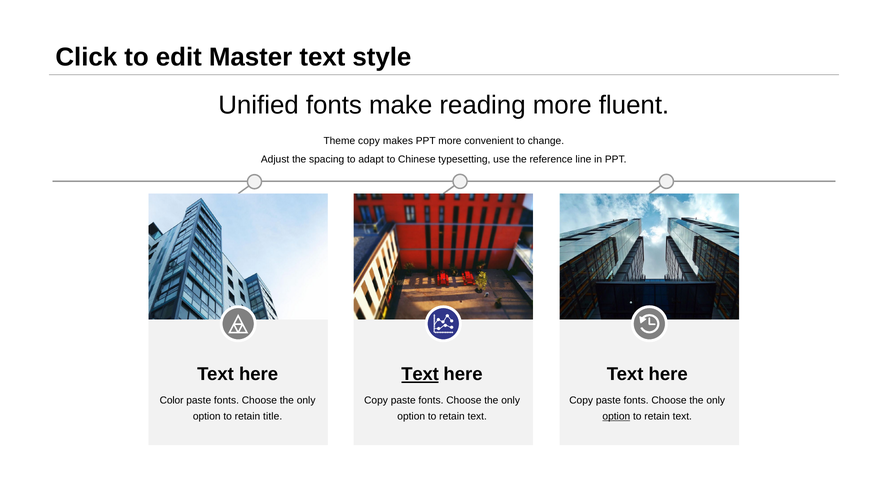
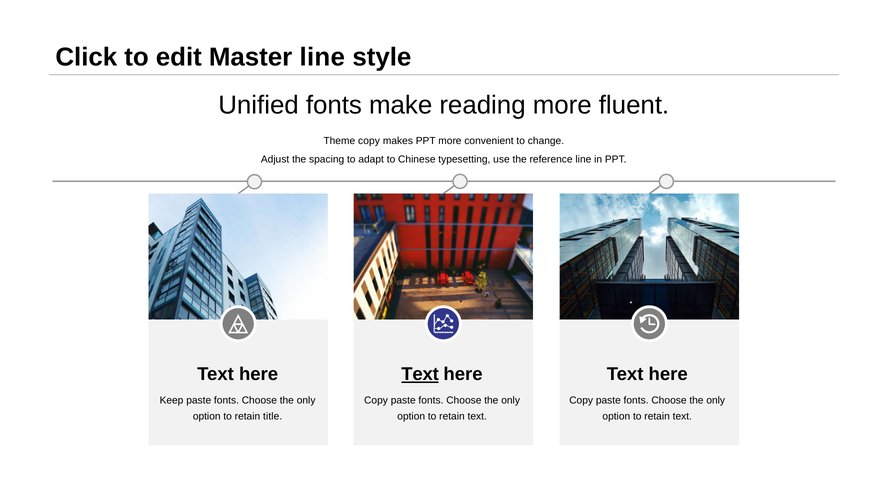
Master text: text -> line
Color: Color -> Keep
option at (616, 417) underline: present -> none
